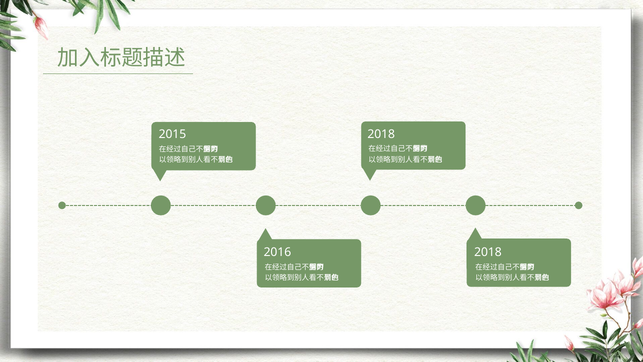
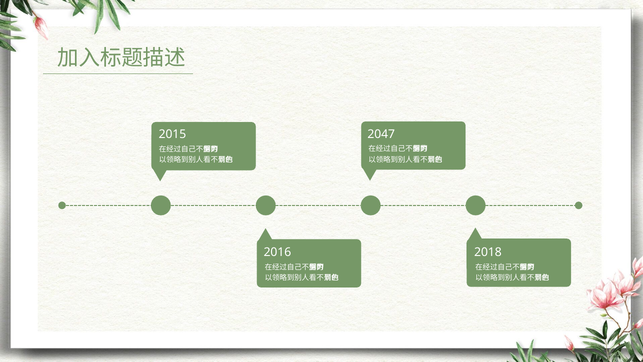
2015 2018: 2018 -> 2047
